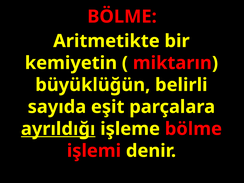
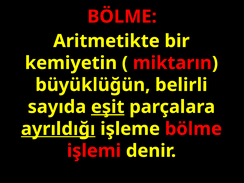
eşit underline: none -> present
